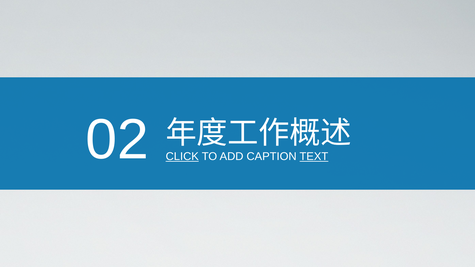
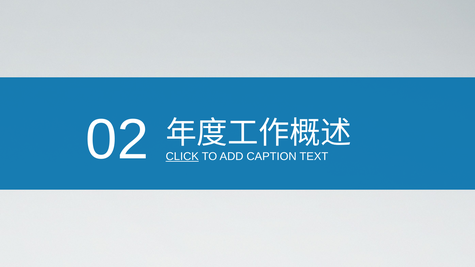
TEXT underline: present -> none
